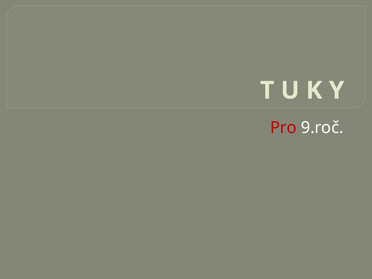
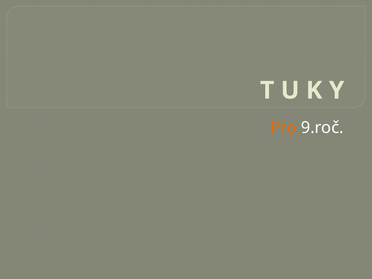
Pro colour: red -> orange
